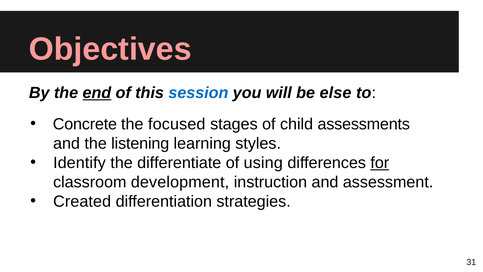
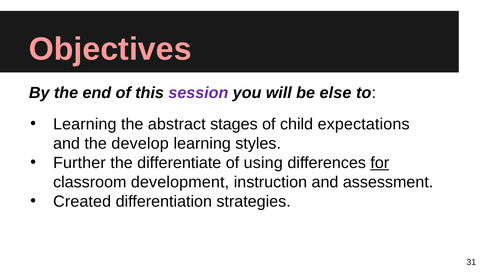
end underline: present -> none
session colour: blue -> purple
Concrete at (85, 124): Concrete -> Learning
focused: focused -> abstract
assessments: assessments -> expectations
listening: listening -> develop
Identify: Identify -> Further
